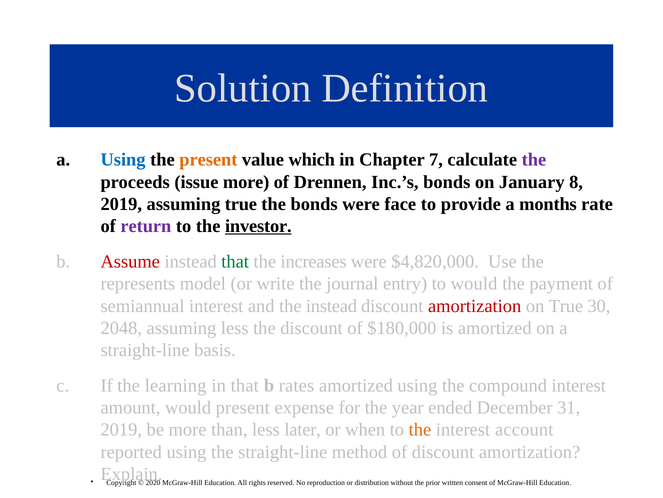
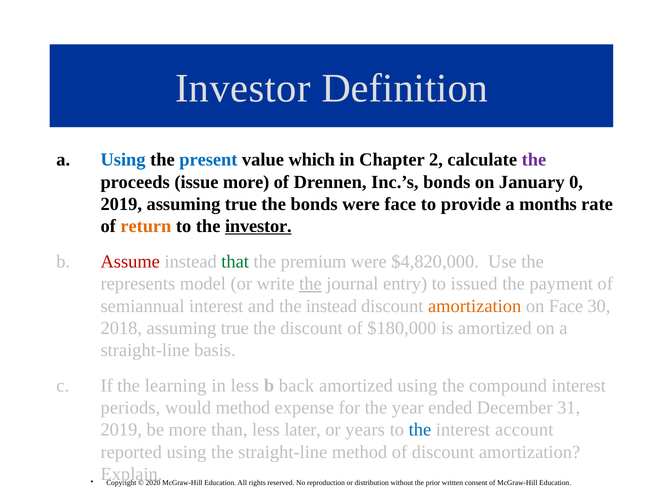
Solution at (243, 88): Solution -> Investor
present at (208, 160) colour: orange -> blue
7: 7 -> 2
8: 8 -> 0
return colour: purple -> orange
increases: increases -> premium
the at (310, 283) underline: none -> present
to would: would -> issued
amortization at (475, 305) colour: red -> orange
on True: True -> Face
2048: 2048 -> 2018
less at (235, 328): less -> true
in that: that -> less
rates: rates -> back
amount: amount -> periods
would present: present -> method
when: when -> years
the at (420, 429) colour: orange -> blue
